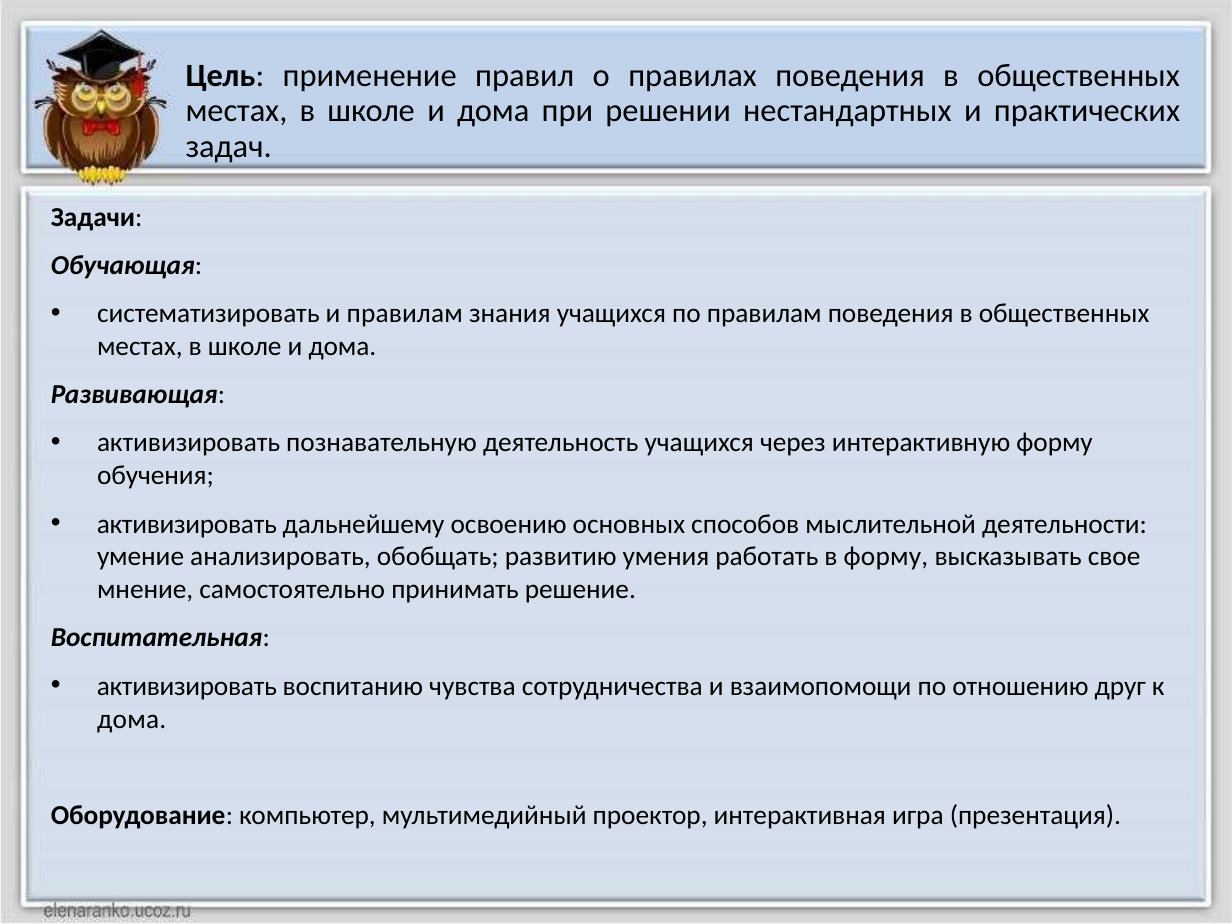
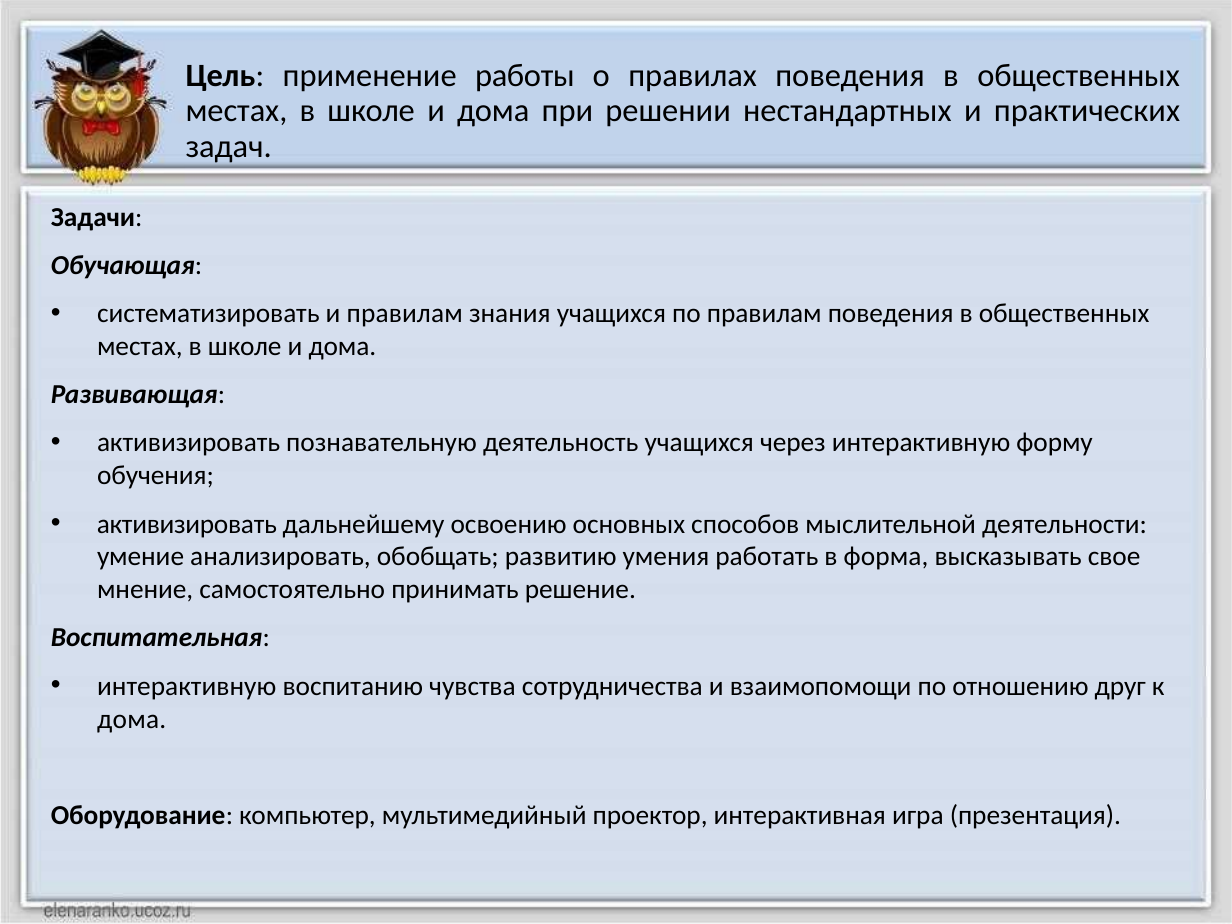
правил: правил -> работы
в форму: форму -> форма
активизировать at (187, 686): активизировать -> интерактивную
